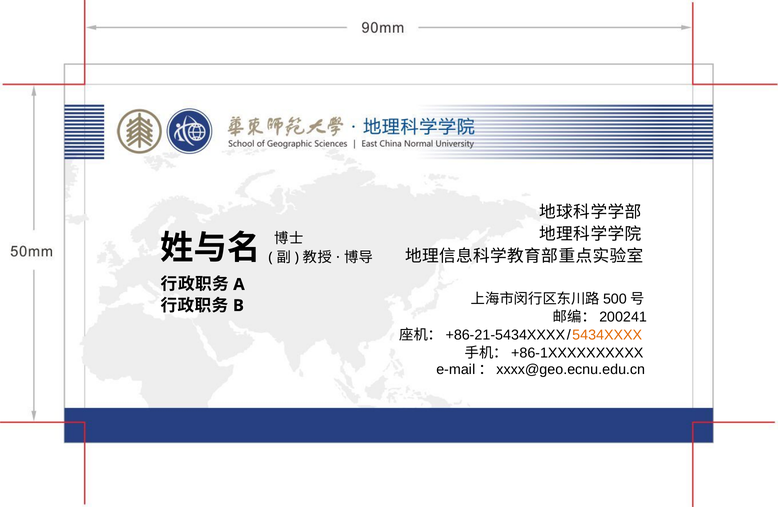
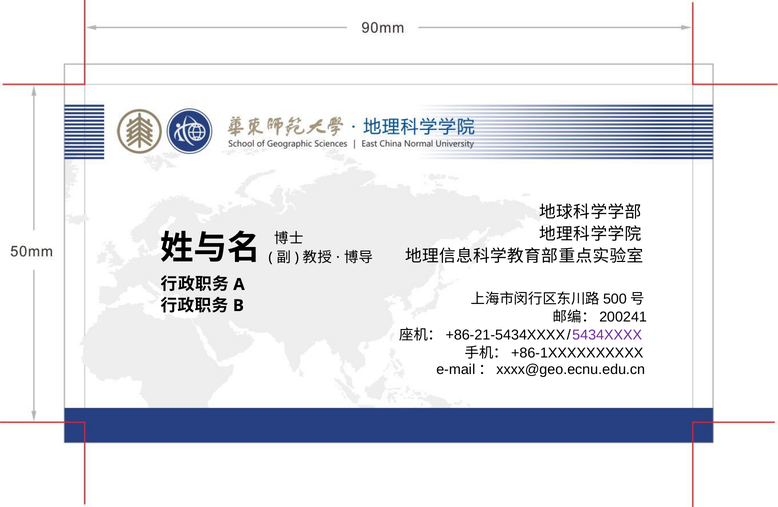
5434XXXX colour: orange -> purple
